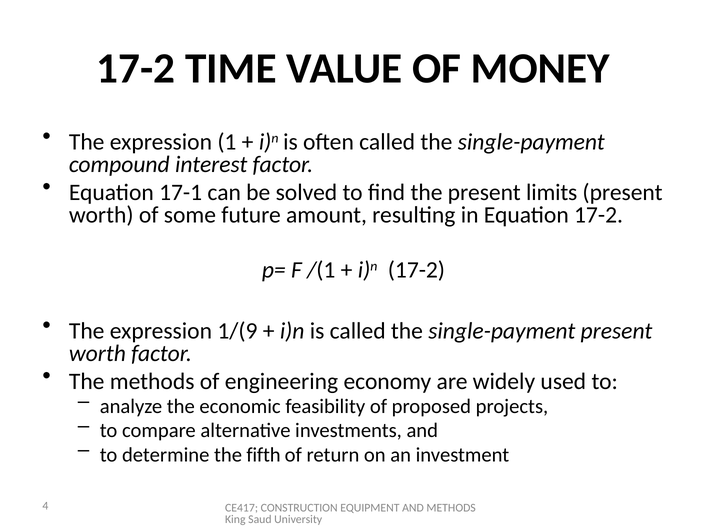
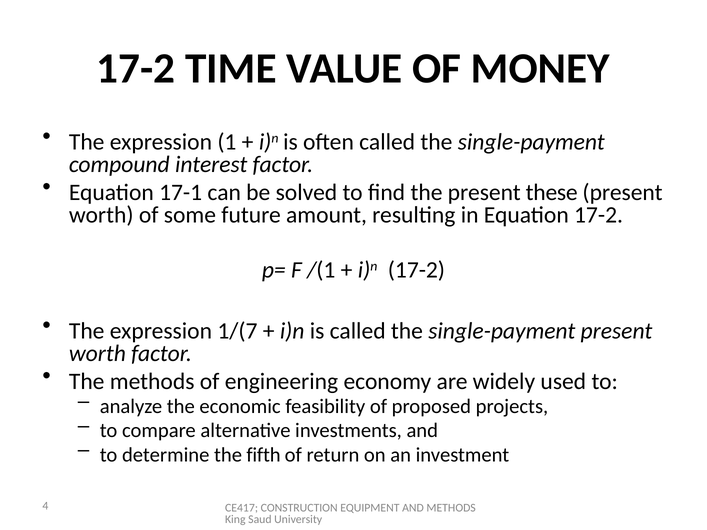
limits: limits -> these
1/(9: 1/(9 -> 1/(7
